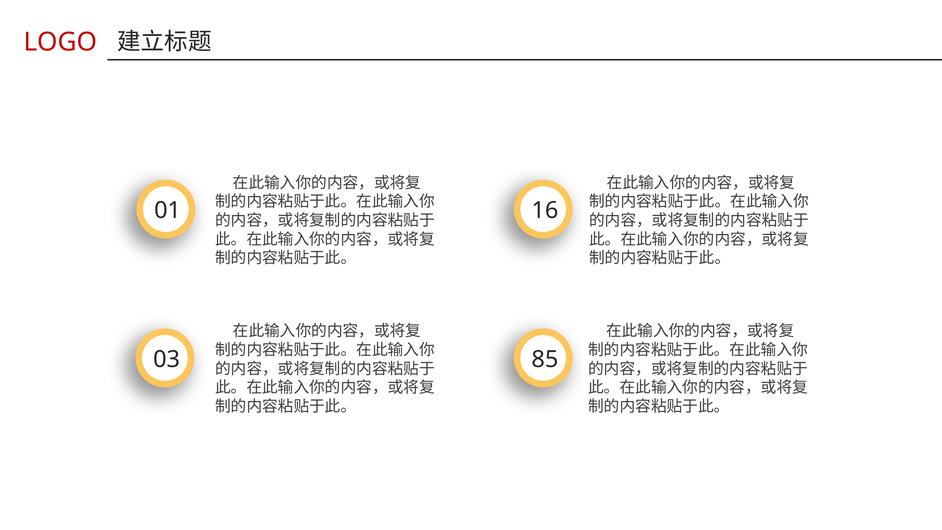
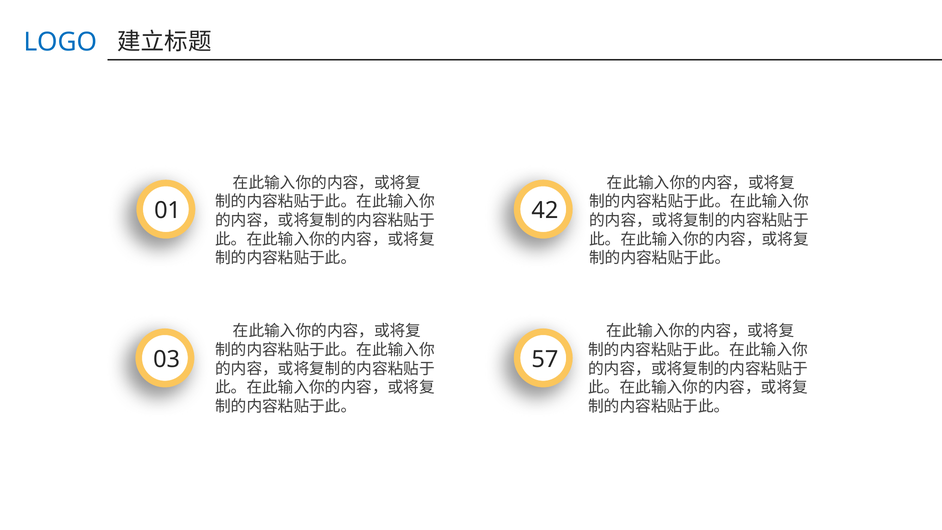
LOGO colour: red -> blue
16: 16 -> 42
85: 85 -> 57
